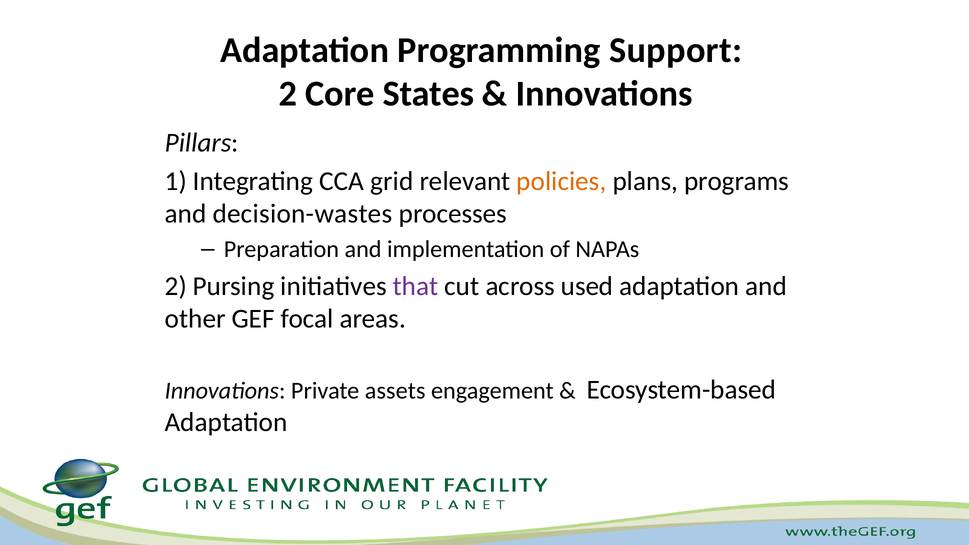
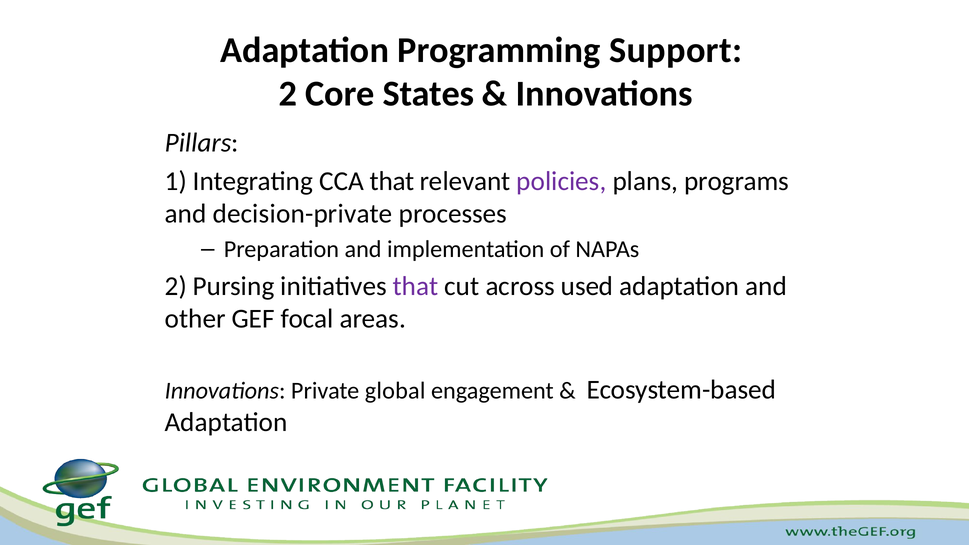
CCA grid: grid -> that
policies colour: orange -> purple
decision-wastes: decision-wastes -> decision-private
assets: assets -> global
